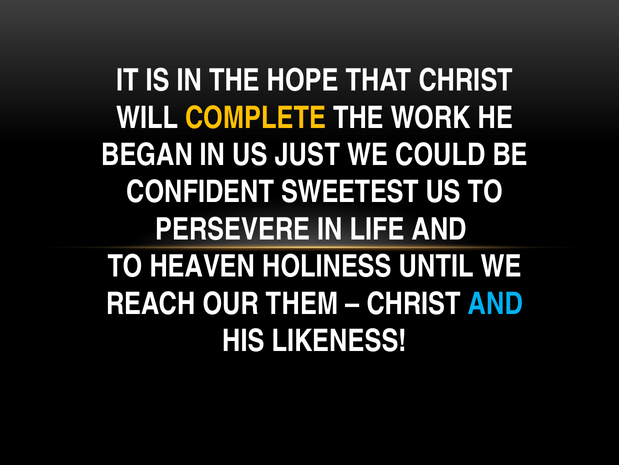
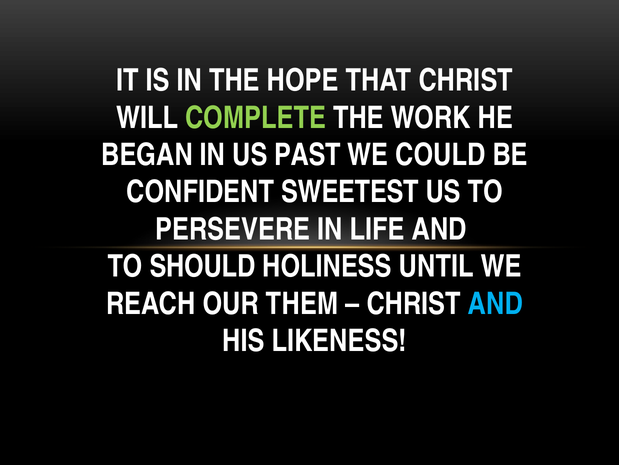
COMPLETE colour: yellow -> light green
JUST: JUST -> PAST
HEAVEN: HEAVEN -> SHOULD
